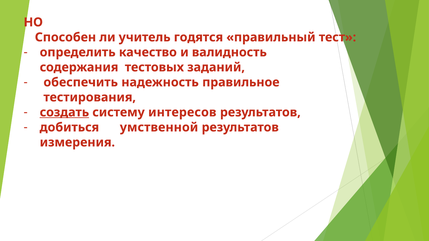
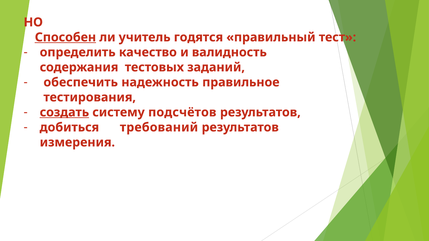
Способен underline: none -> present
интересов: интересов -> подсчётов
умственной: умственной -> требований
